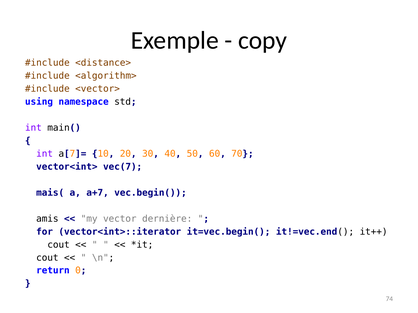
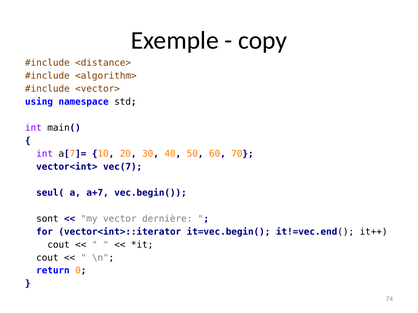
mais(: mais( -> seul(
amis: amis -> sont
